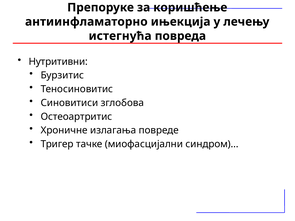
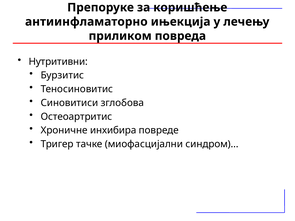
истегнућа: истегнућа -> приликом
излагања: излагања -> инхибира
